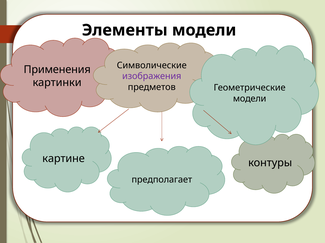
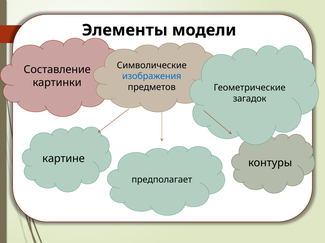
Применения: Применения -> Составление
изображения colour: purple -> blue
модели at (250, 99): модели -> загадок
